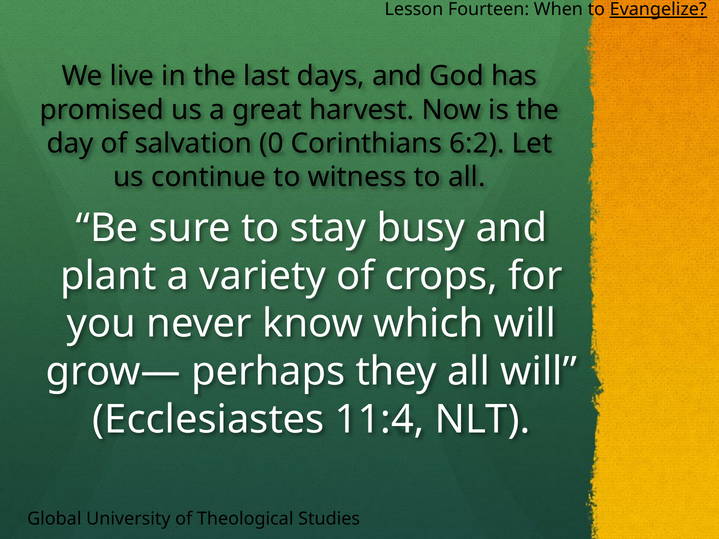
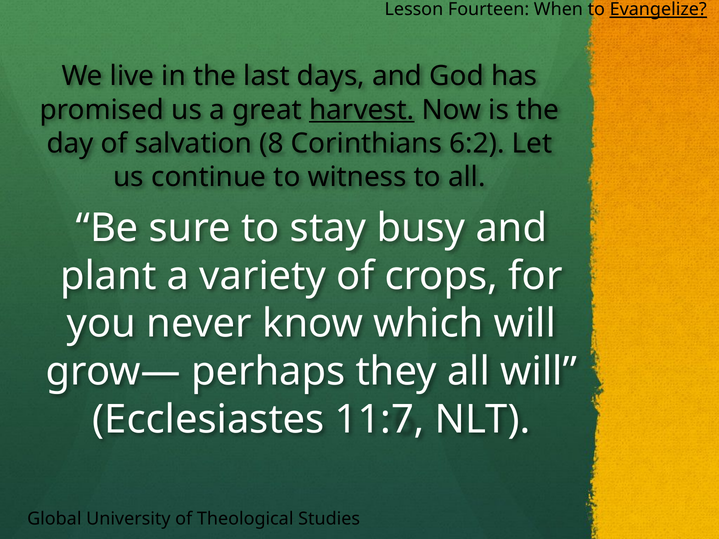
harvest underline: none -> present
0: 0 -> 8
11:4: 11:4 -> 11:7
